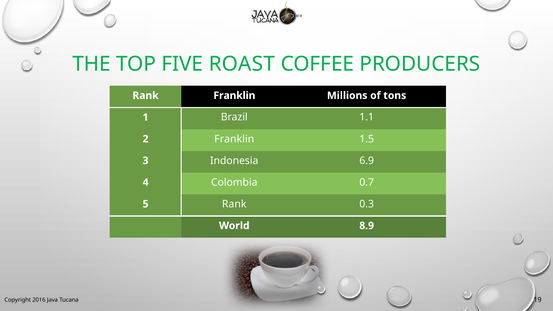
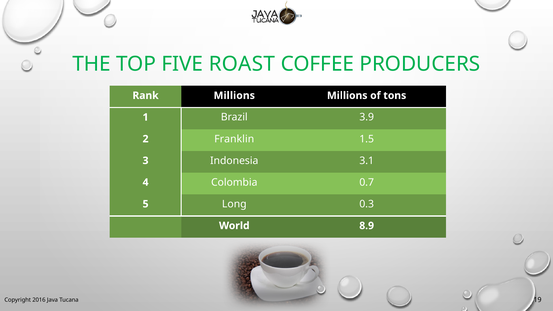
Rank Franklin: Franklin -> Millions
1.1: 1.1 -> 3.9
6.9: 6.9 -> 3.1
5 Rank: Rank -> Long
